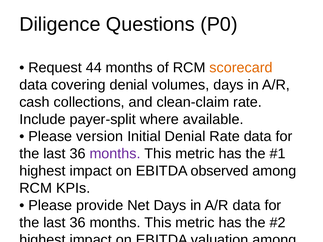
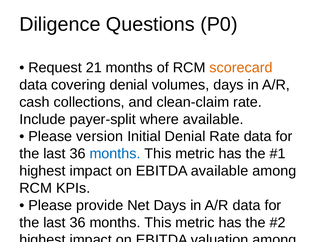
44: 44 -> 21
months at (115, 154) colour: purple -> blue
EBITDA observed: observed -> available
